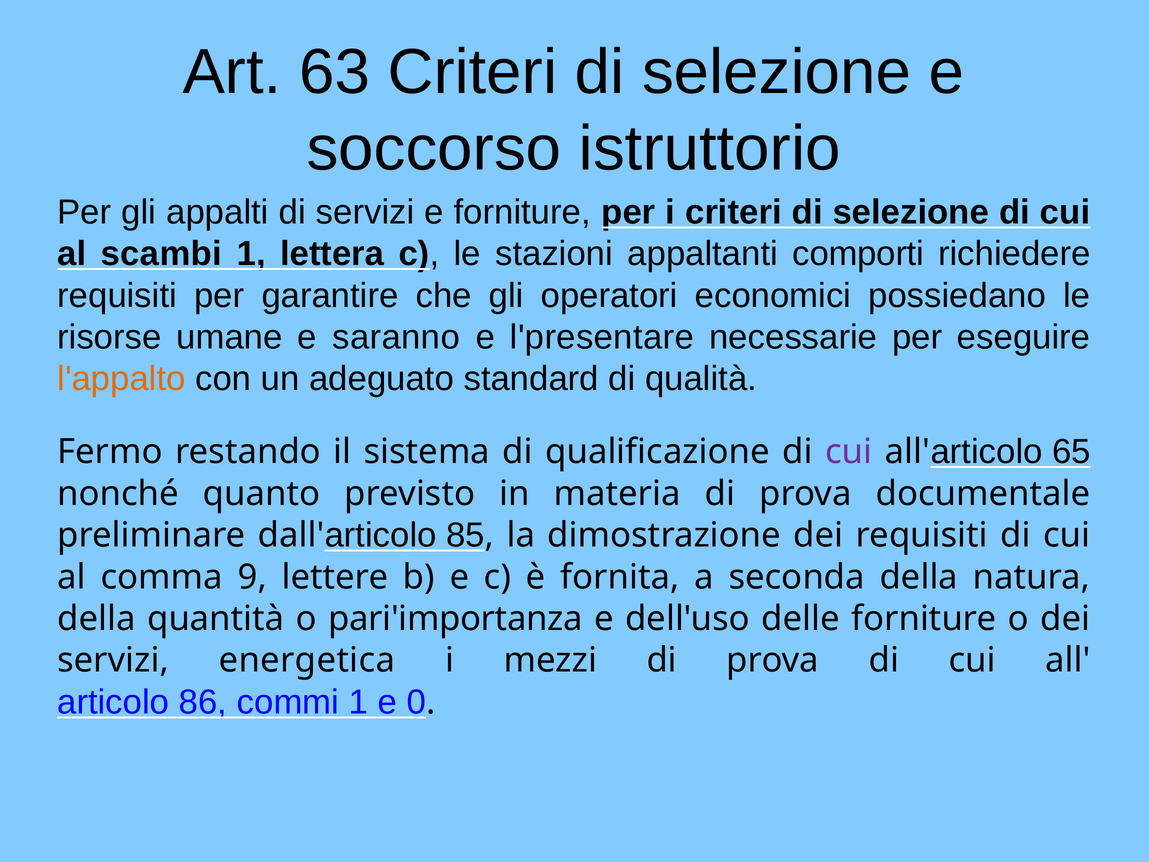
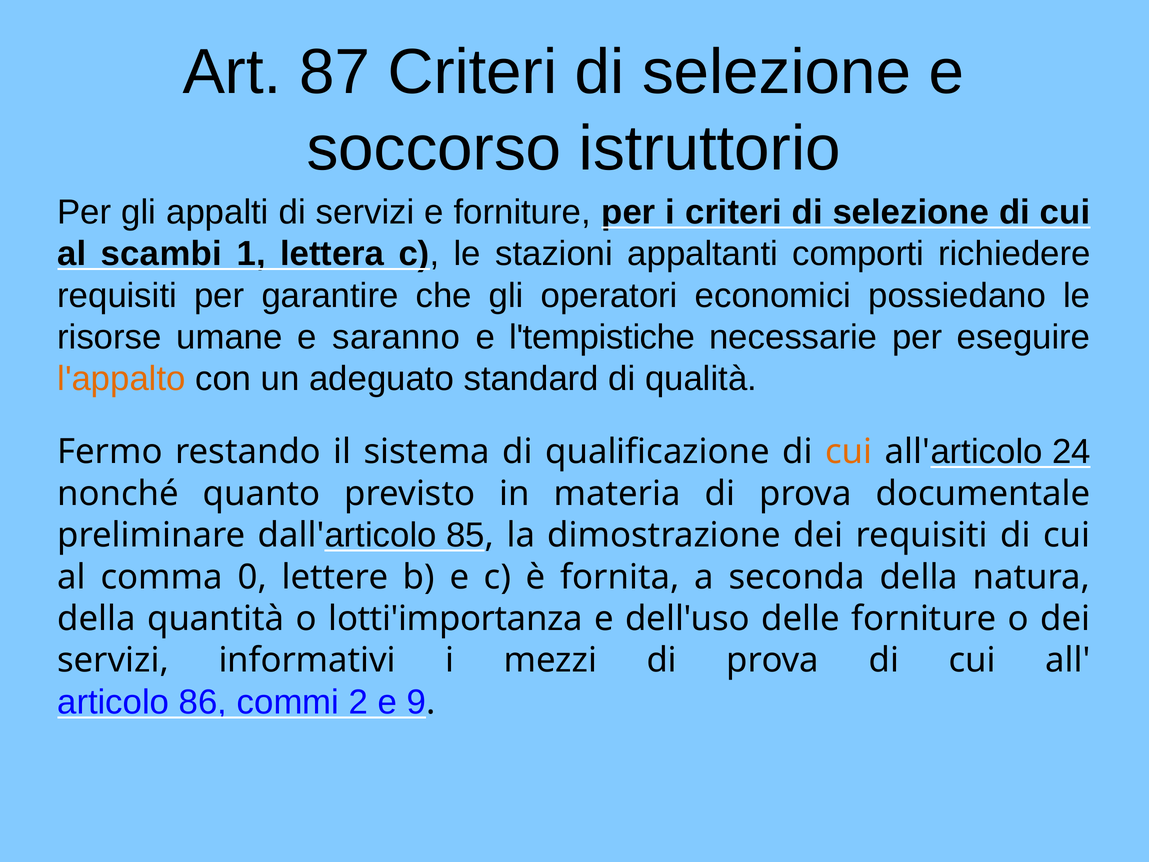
63: 63 -> 87
l'presentare: l'presentare -> l'tempistiche
cui at (849, 452) colour: purple -> orange
65: 65 -> 24
9: 9 -> 0
pari'importanza: pari'importanza -> lotti'importanza
energetica: energetica -> informativi
commi 1: 1 -> 2
0: 0 -> 9
